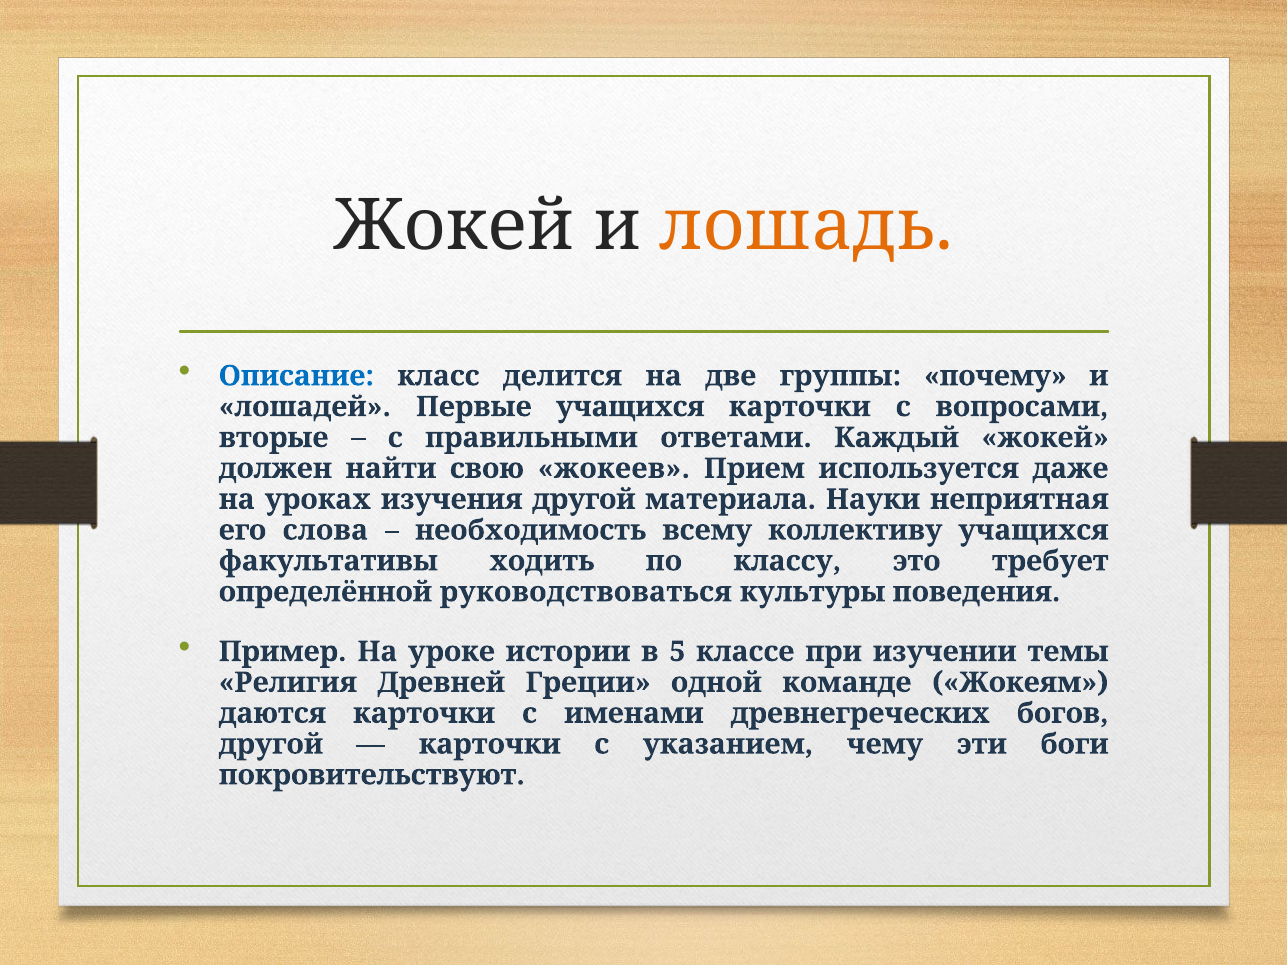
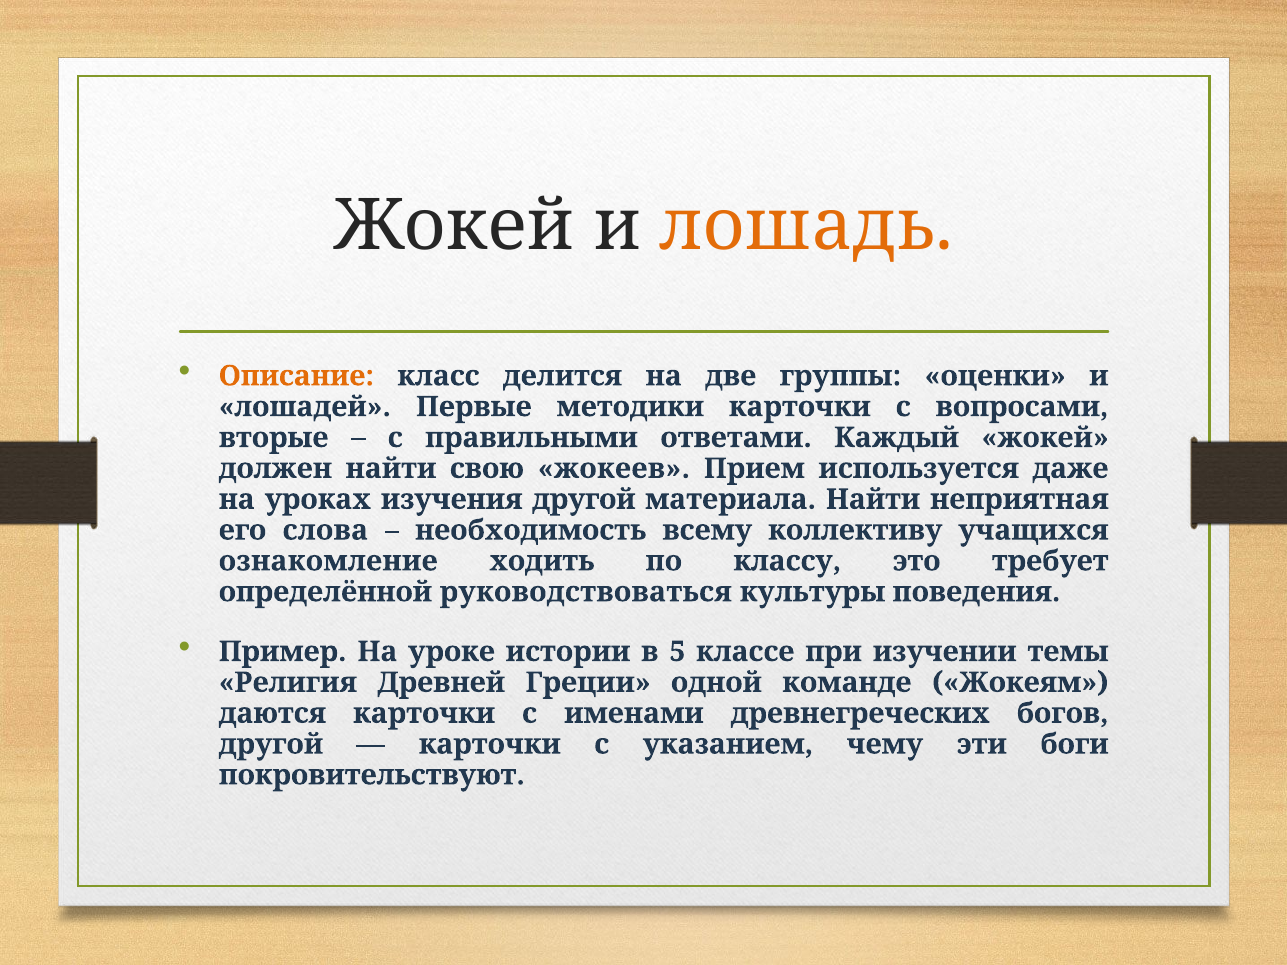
Описание colour: blue -> orange
почему: почему -> оценки
Первые учащихся: учащихся -> методики
материала Науки: Науки -> Найти
факультативы: факультативы -> ознакомление
